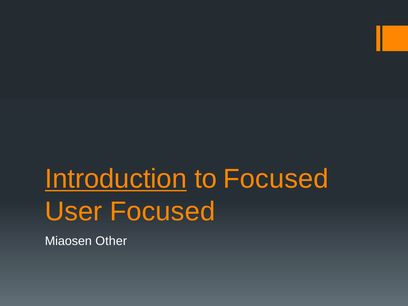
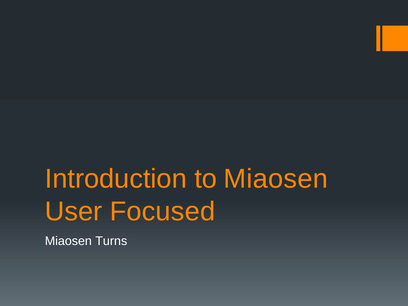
Introduction underline: present -> none
to Focused: Focused -> Miaosen
Other: Other -> Turns
